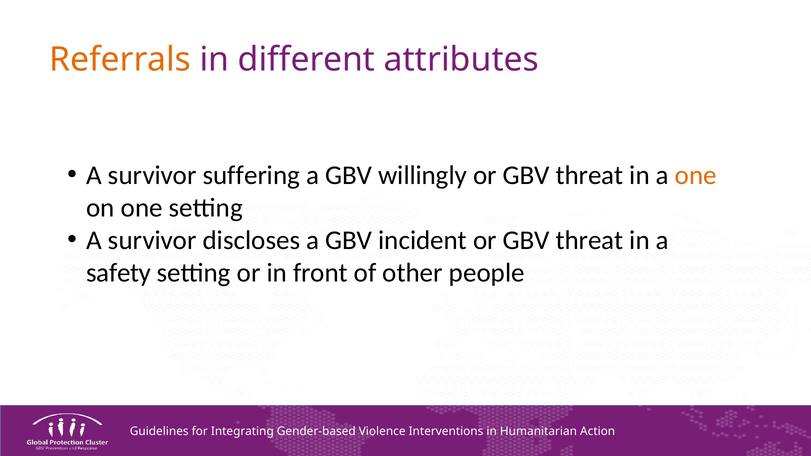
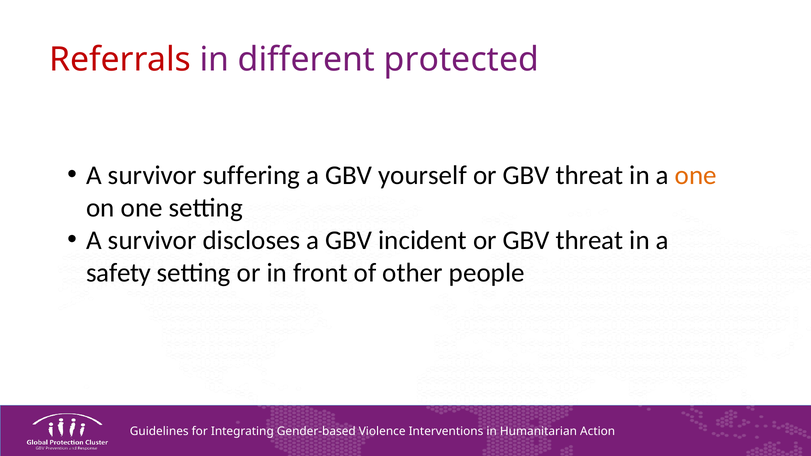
Referrals colour: orange -> red
attributes: attributes -> protected
willingly: willingly -> yourself
